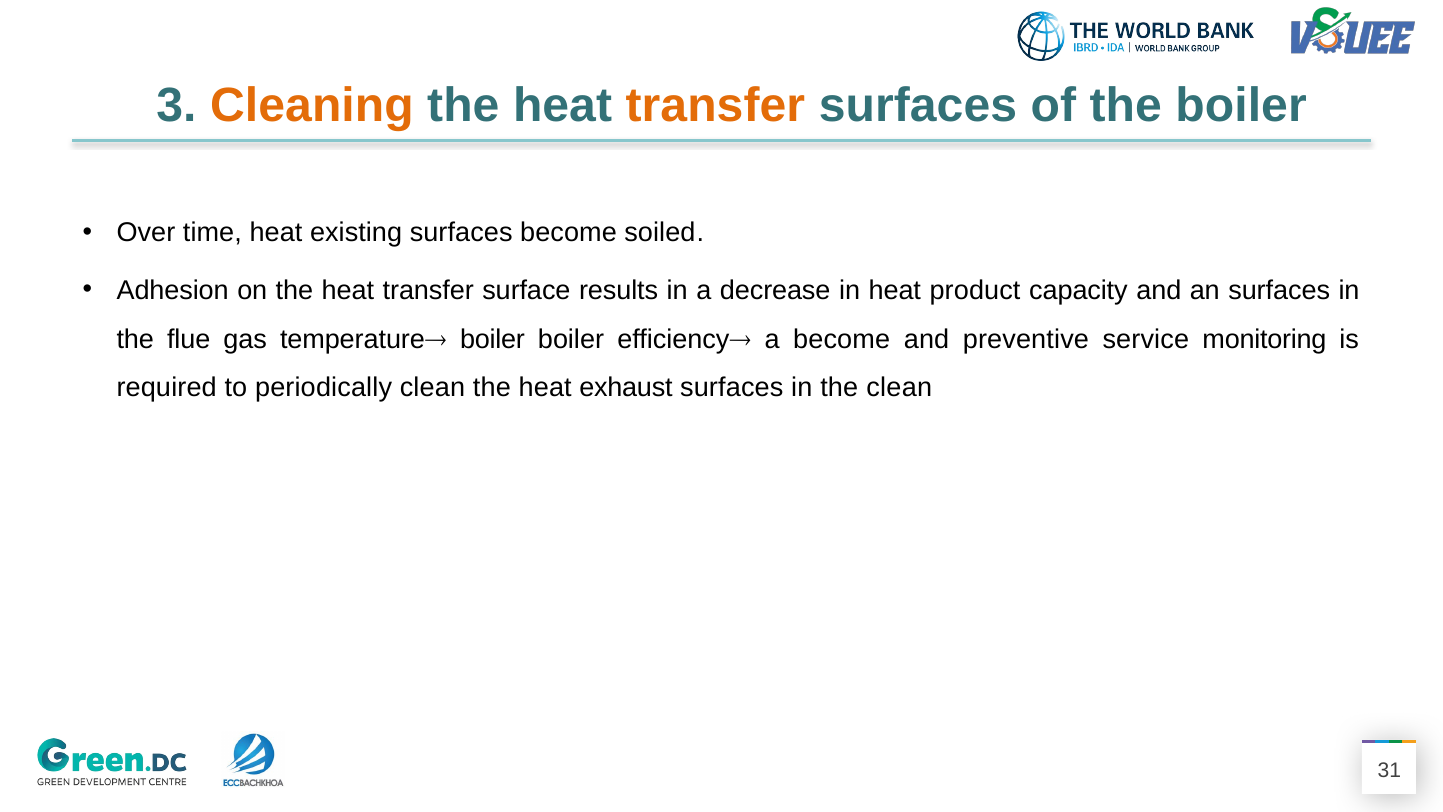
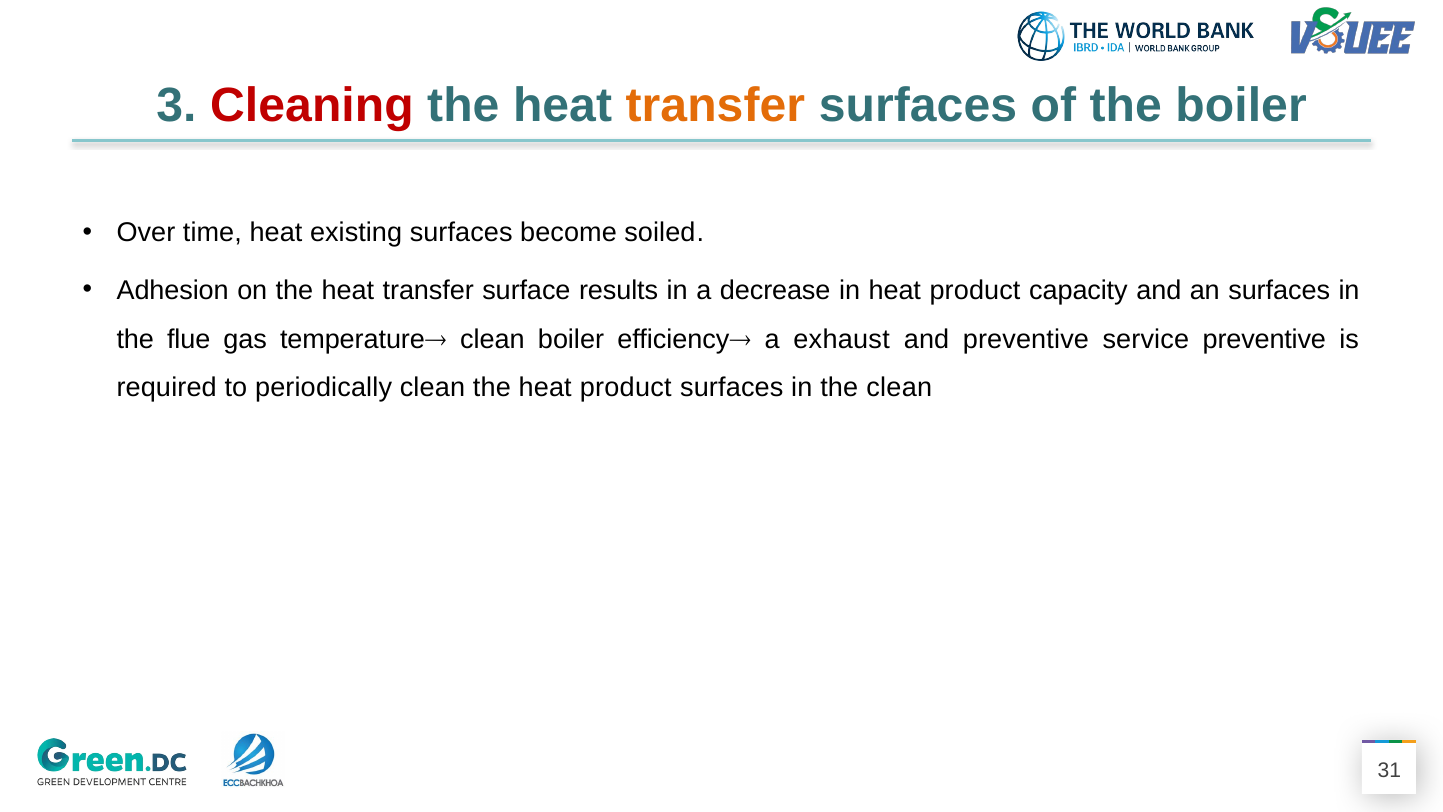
Cleaning colour: orange -> red
temperature boiler: boiler -> clean
a become: become -> exhaust
service monitoring: monitoring -> preventive
the heat exhaust: exhaust -> product
